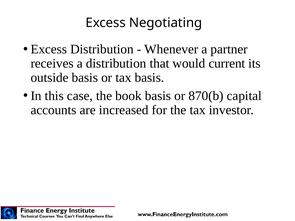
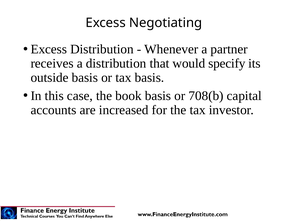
current: current -> specify
870(b: 870(b -> 708(b
